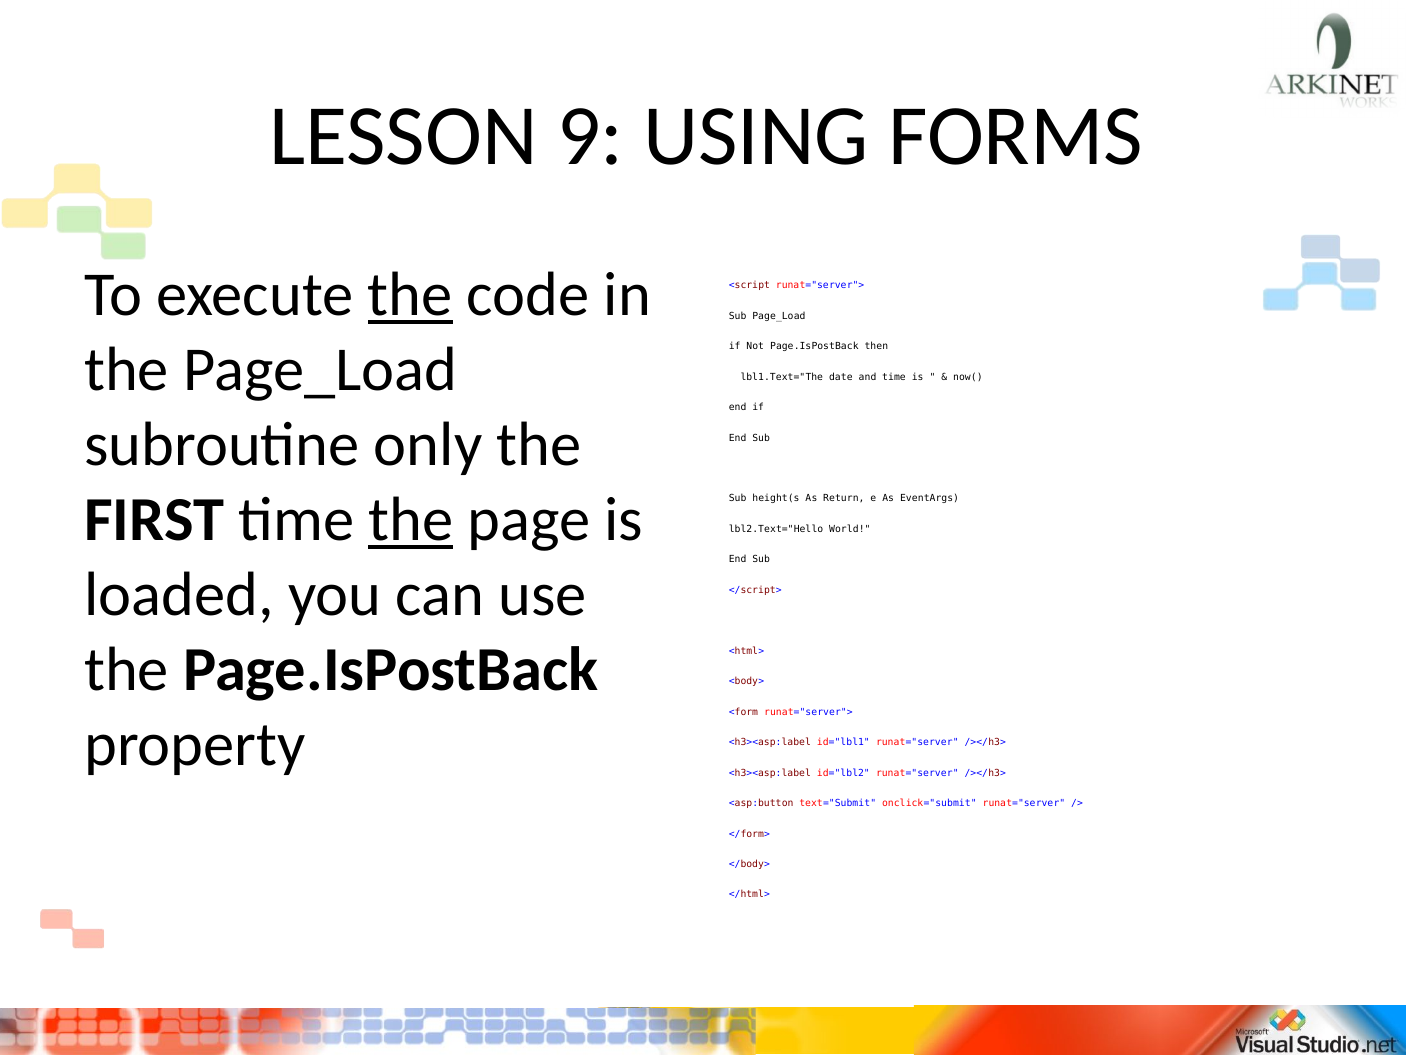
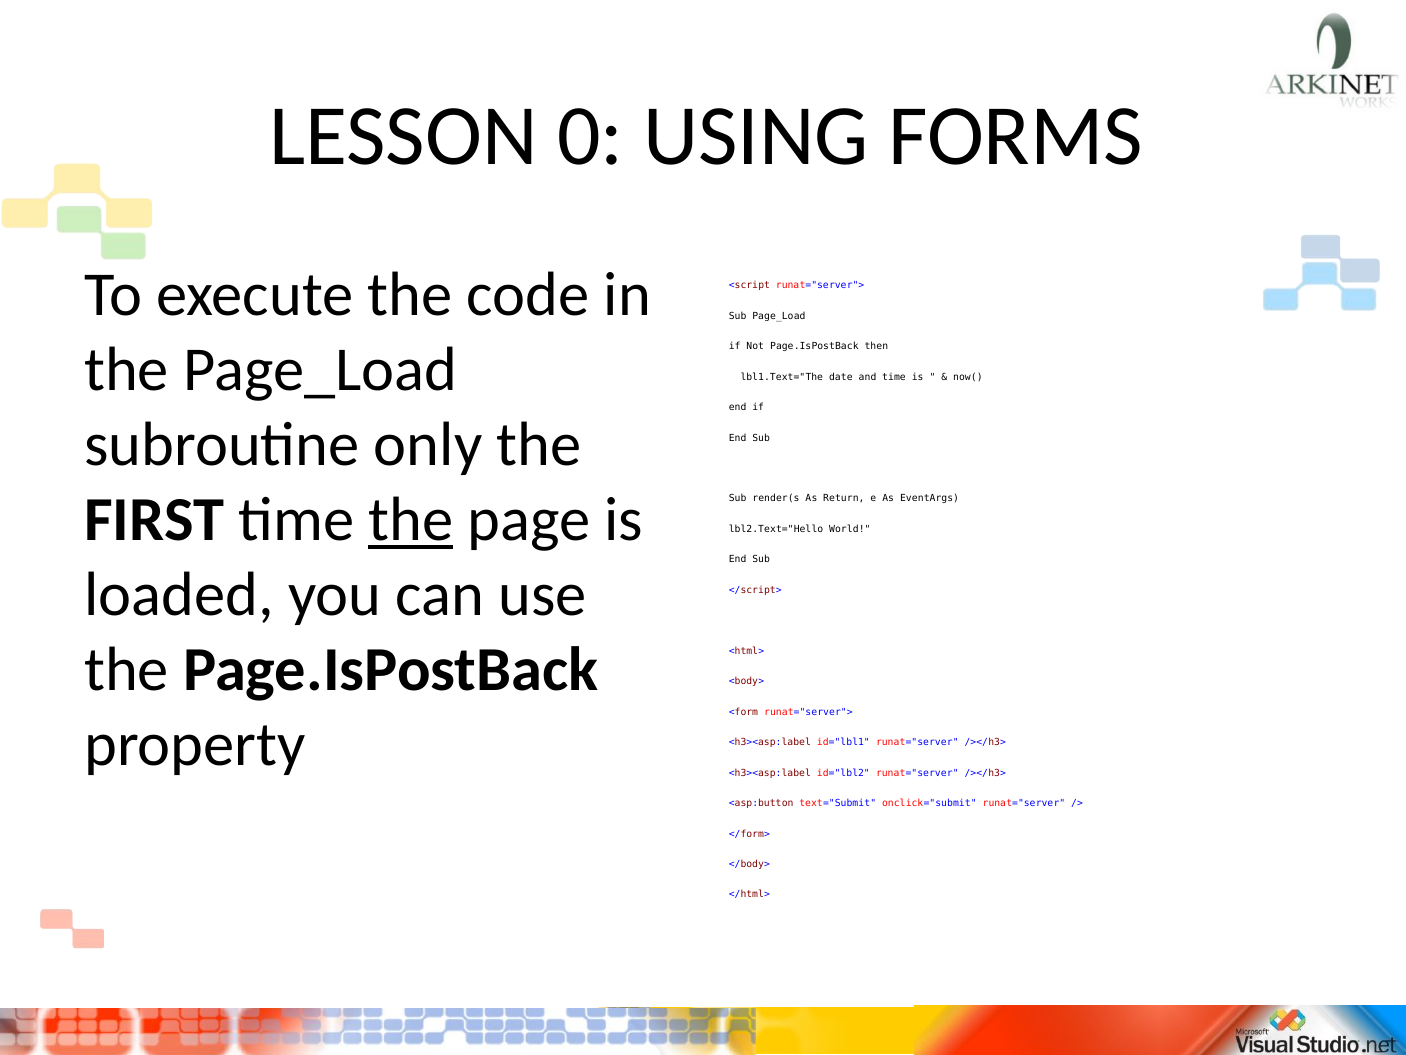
9: 9 -> 0
the at (410, 295) underline: present -> none
height(s: height(s -> render(s
